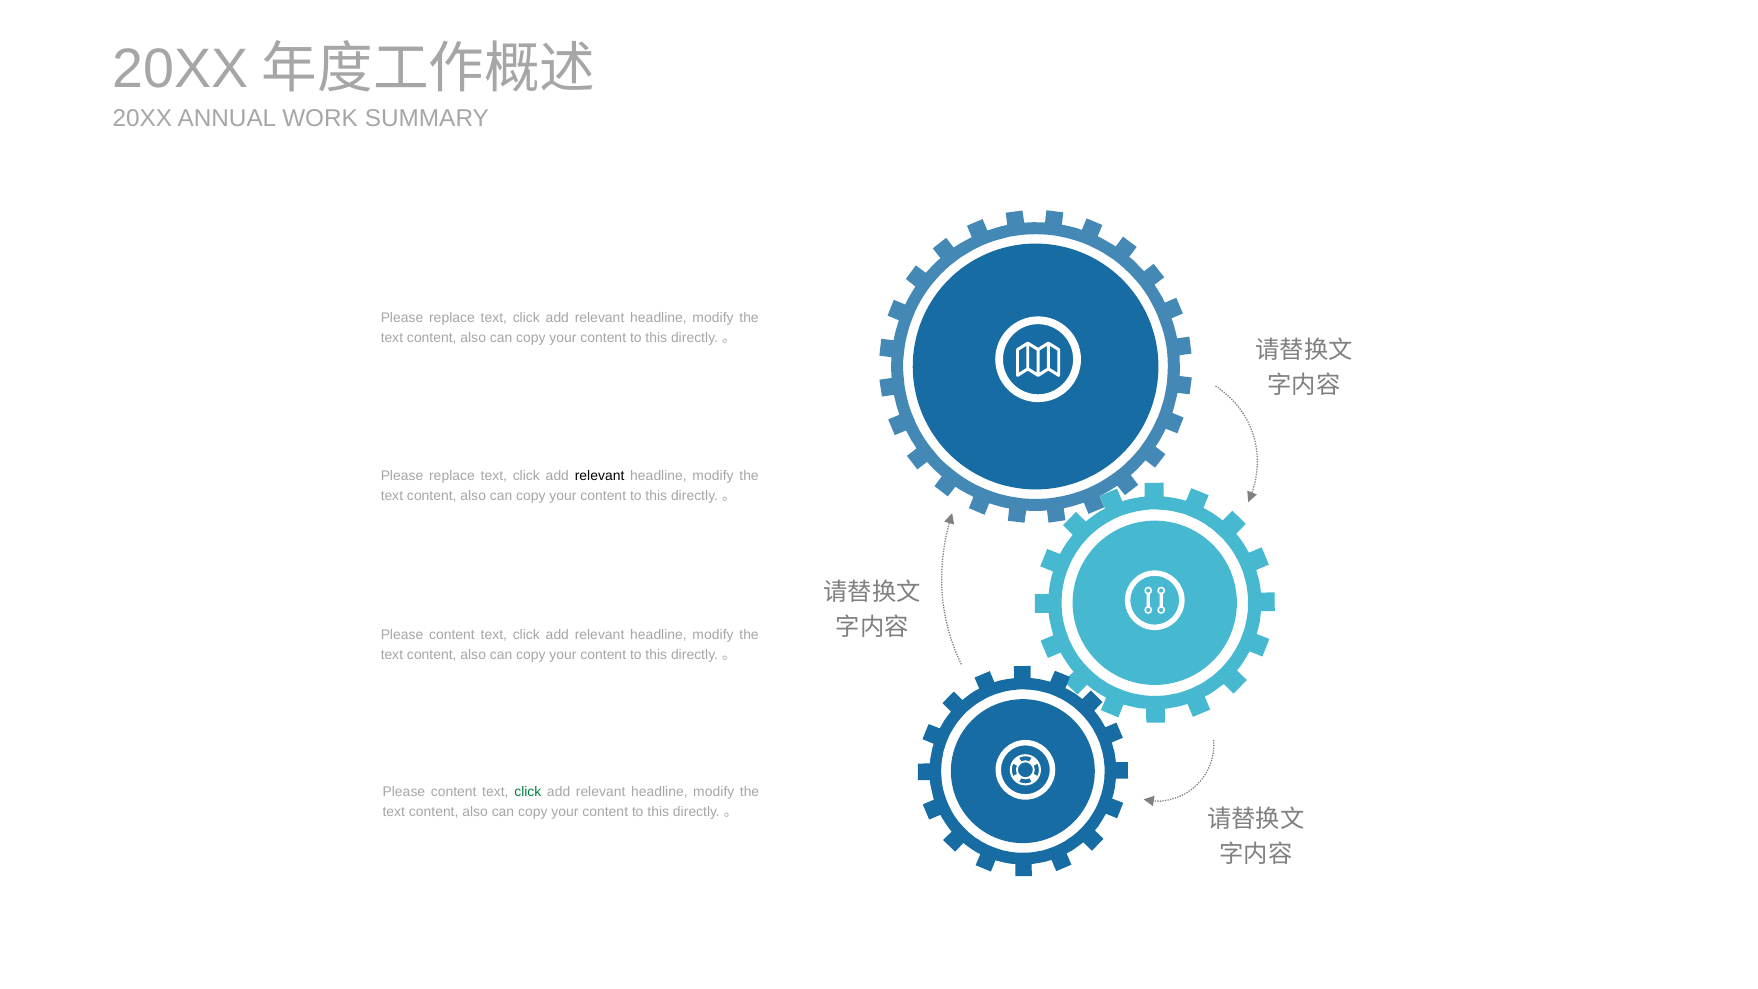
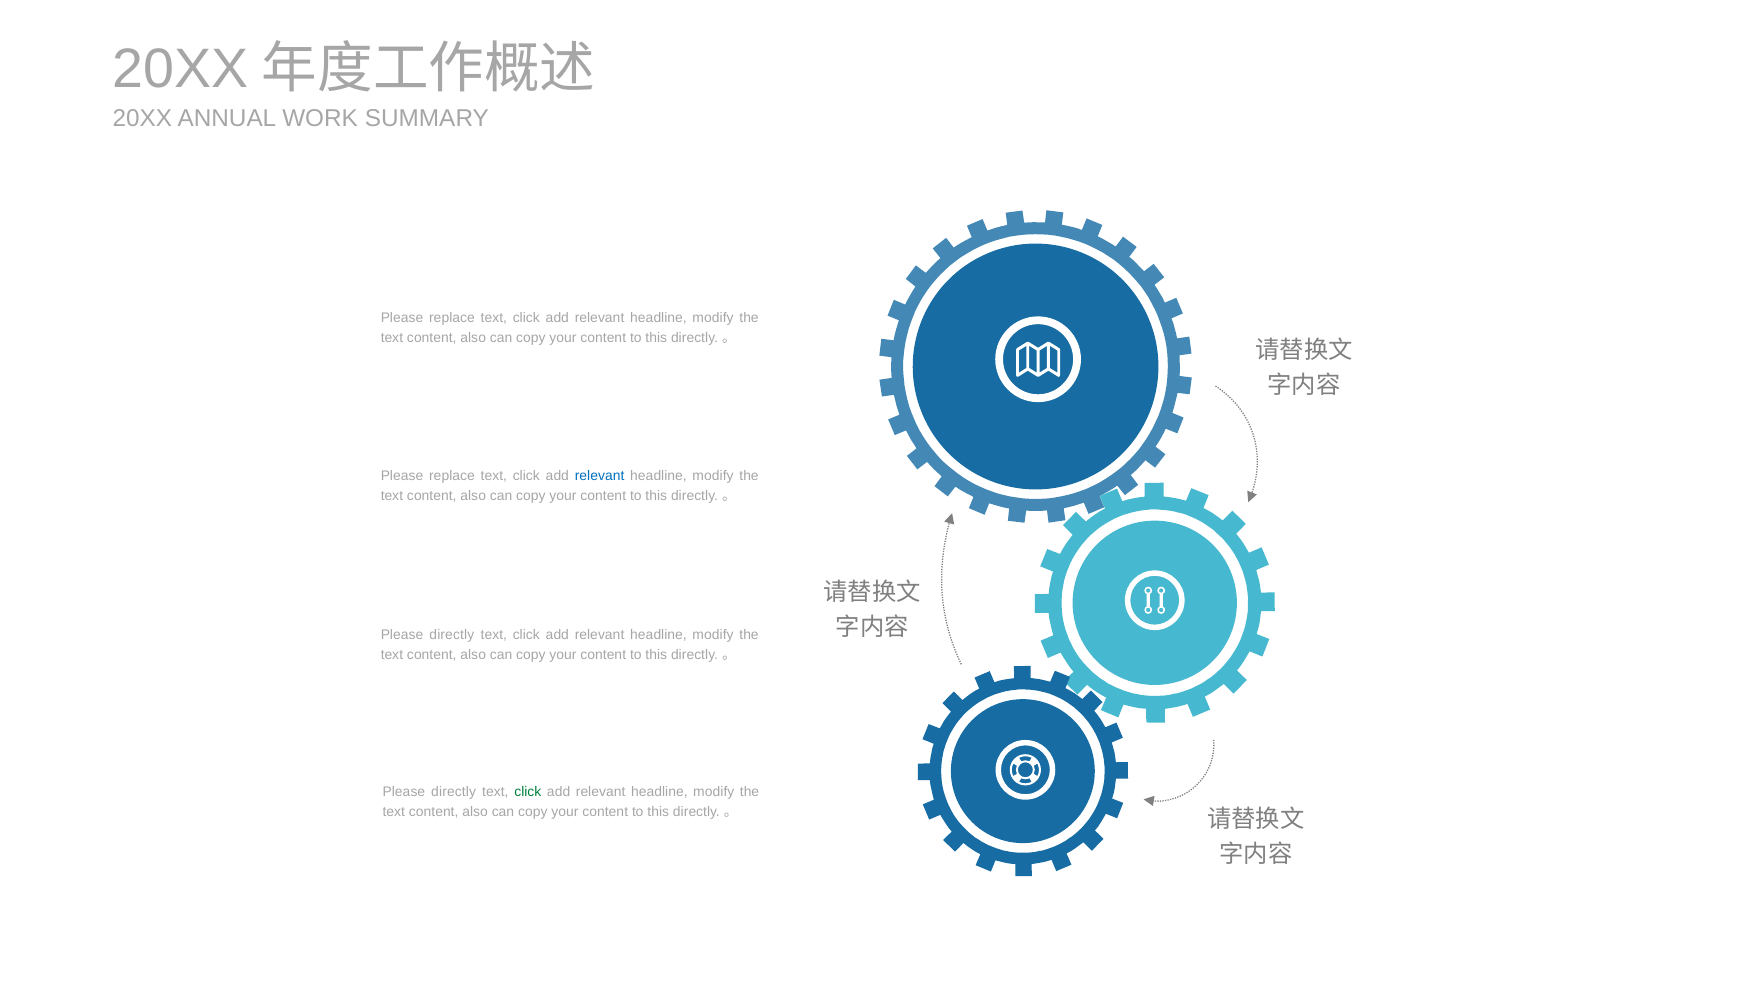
relevant at (600, 476) colour: black -> blue
content at (452, 635): content -> directly
content at (454, 792): content -> directly
